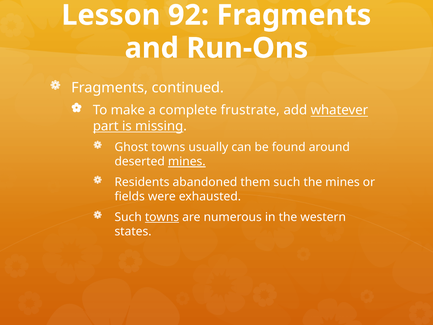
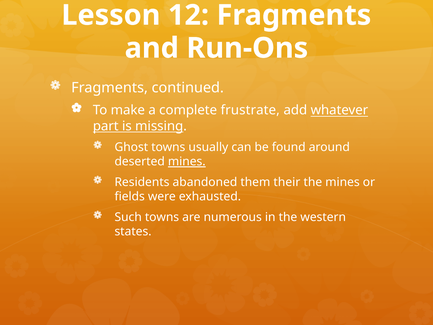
92: 92 -> 12
them such: such -> their
towns at (162, 217) underline: present -> none
